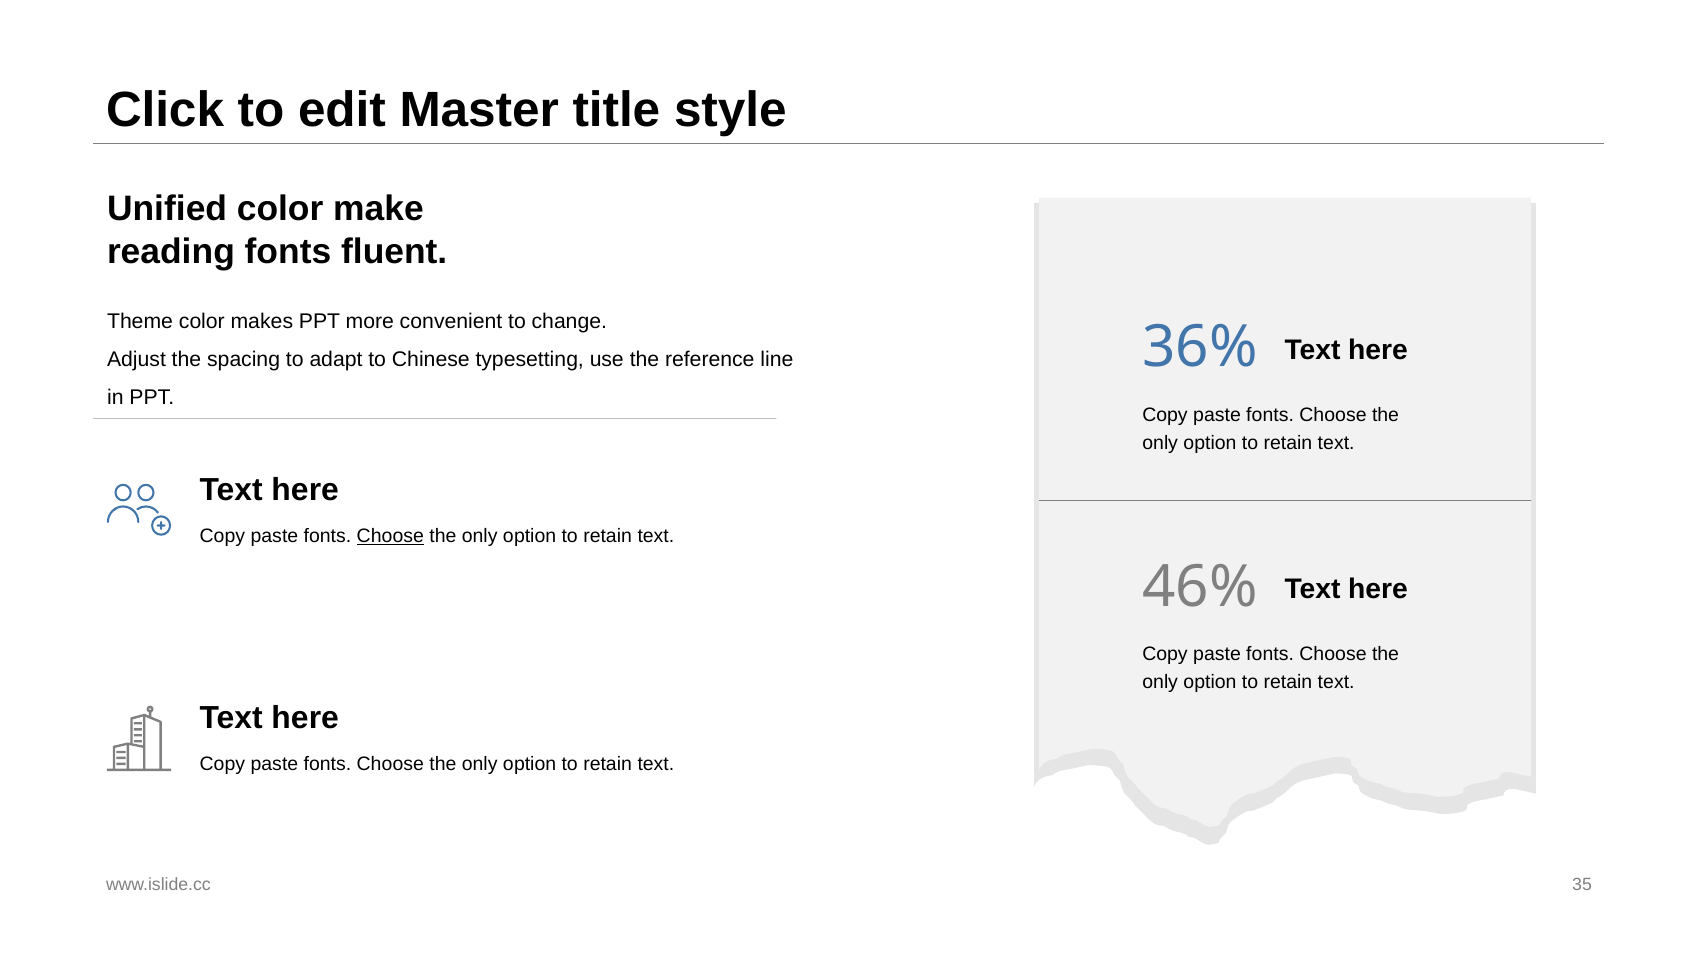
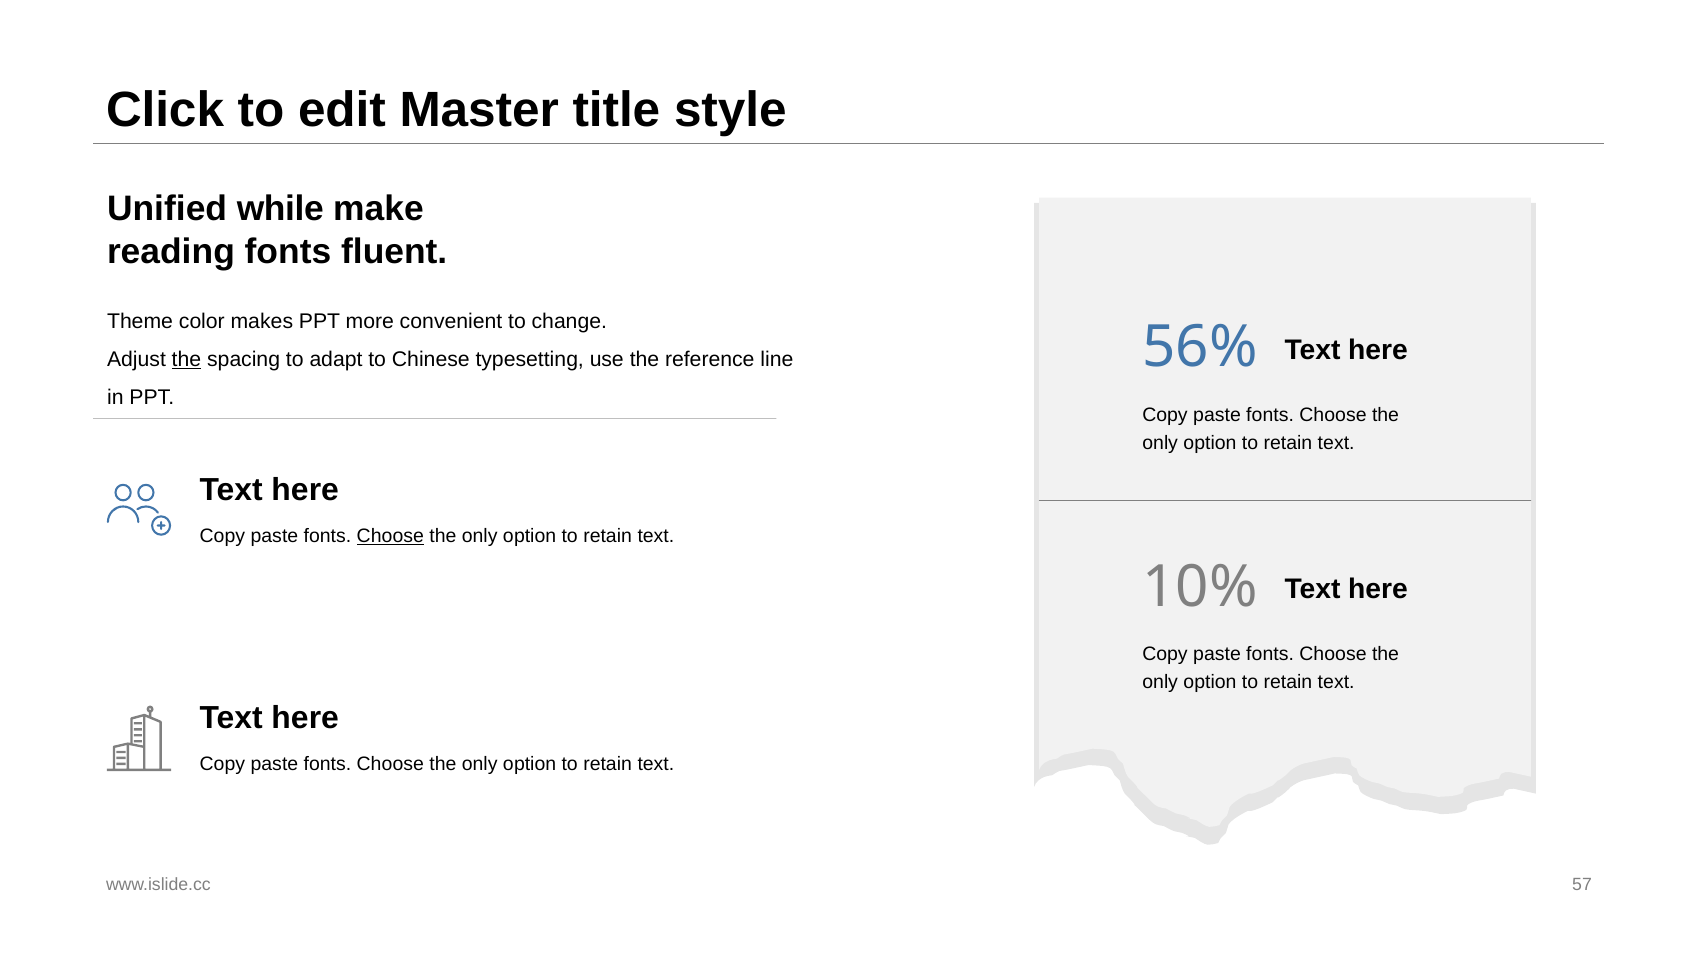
Unified color: color -> while
36%: 36% -> 56%
the at (186, 360) underline: none -> present
46%: 46% -> 10%
35: 35 -> 57
